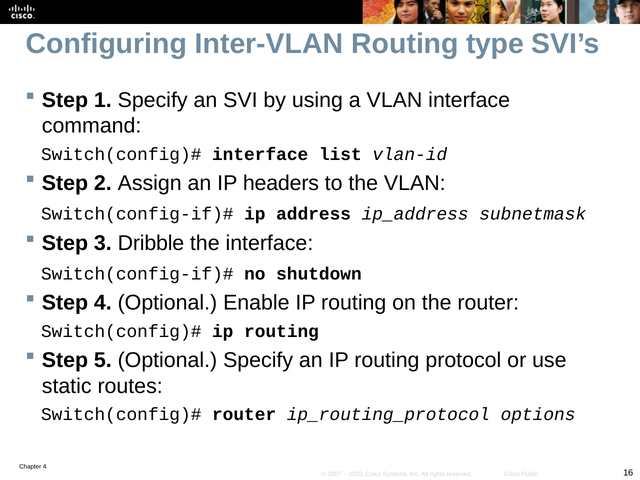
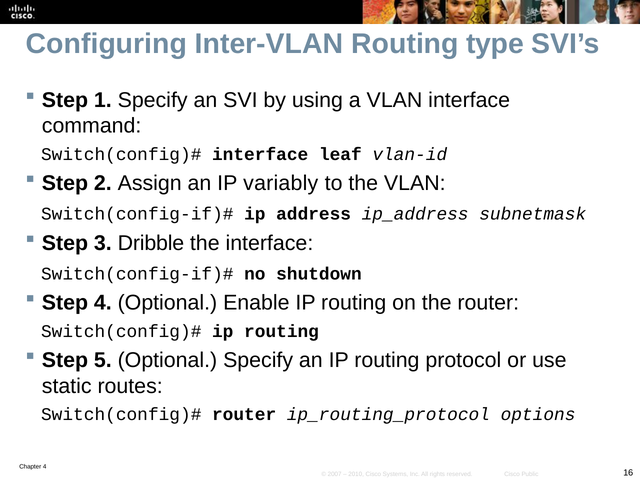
list: list -> leaf
headers: headers -> variably
